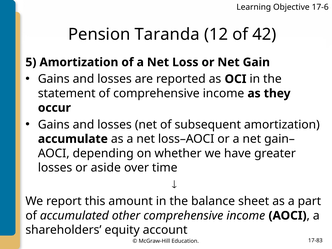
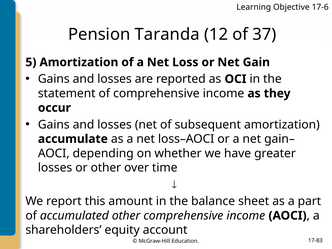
42: 42 -> 37
or aside: aside -> other
